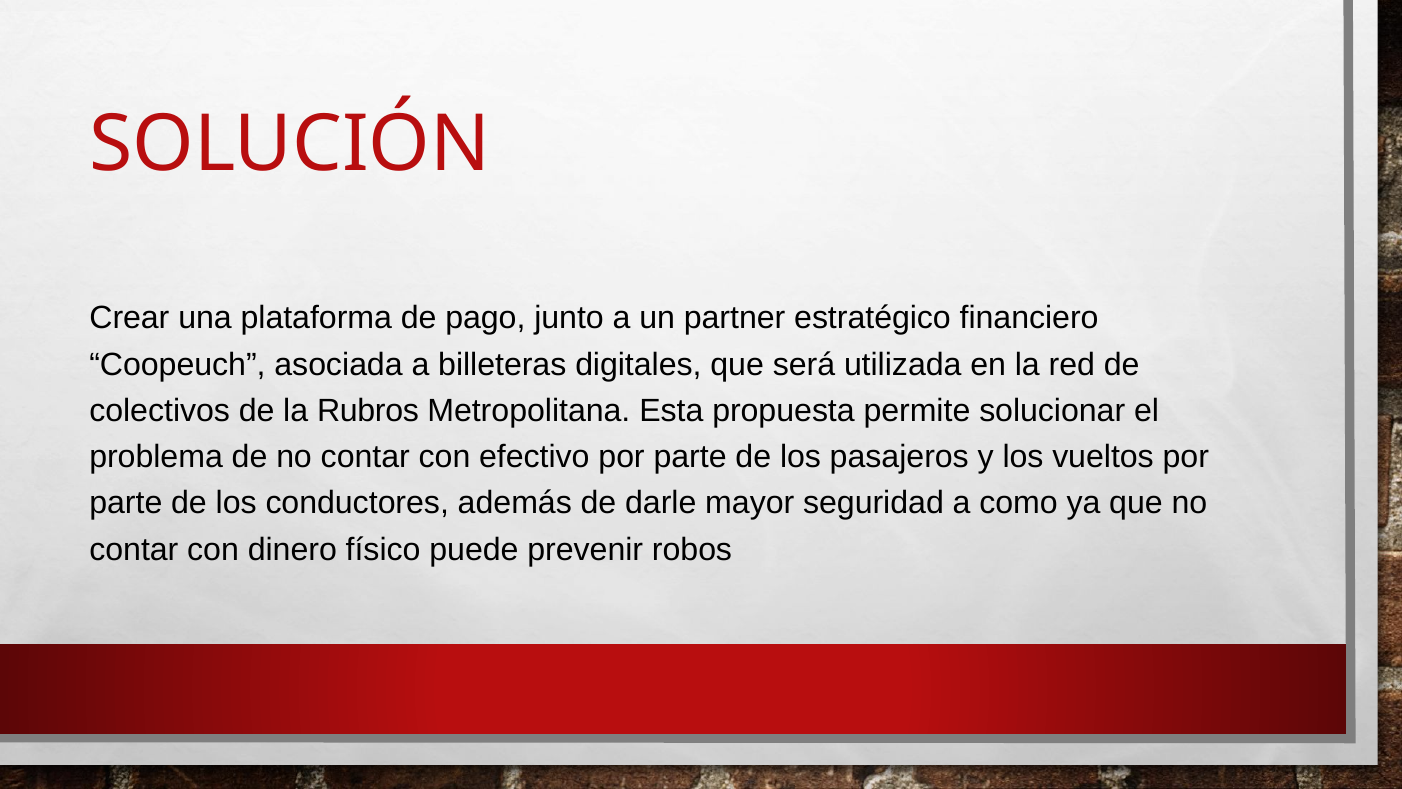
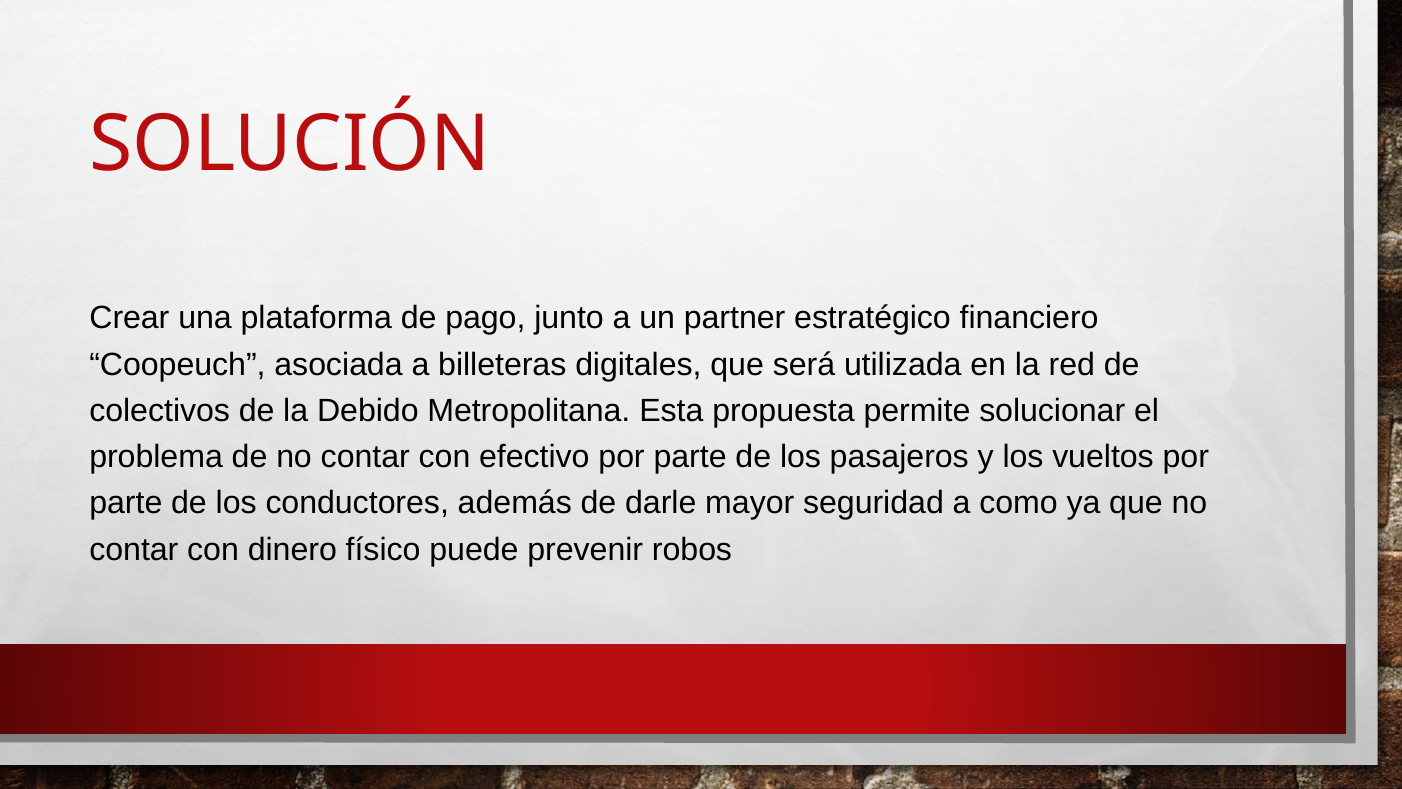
Rubros: Rubros -> Debido
